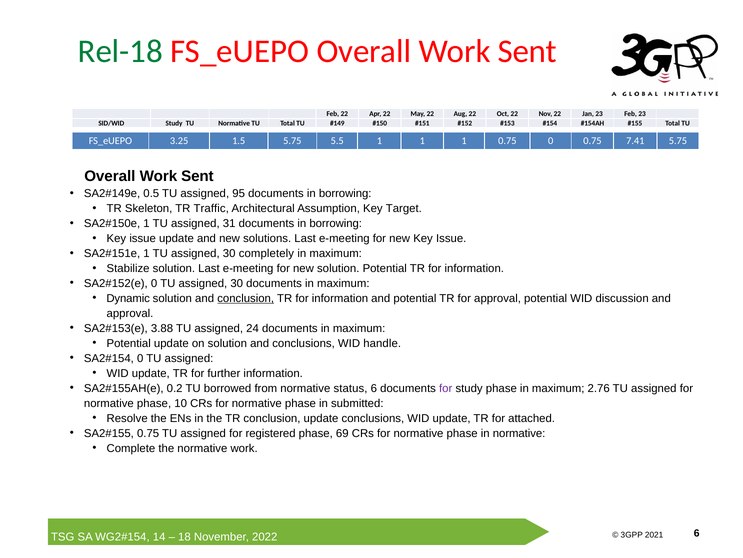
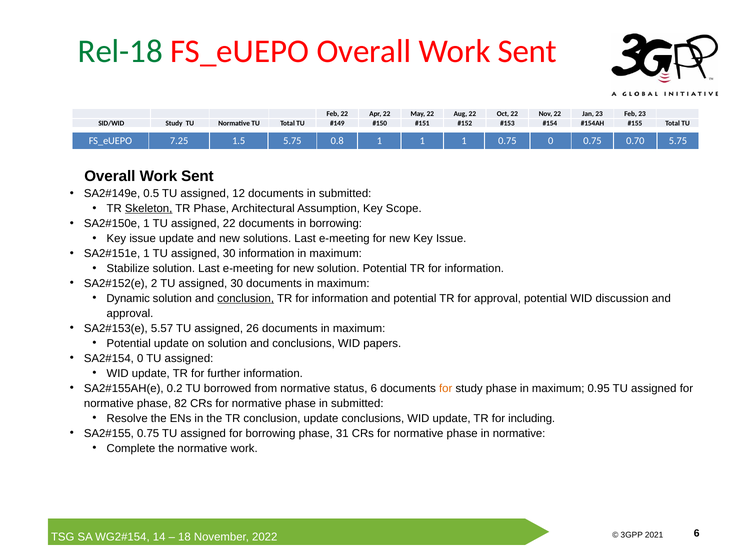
3.25: 3.25 -> 7.25
5.5: 5.5 -> 0.8
7.41: 7.41 -> 0.70
95: 95 -> 12
borrowing at (345, 193): borrowing -> submitted
Skeleton underline: none -> present
TR Traffic: Traffic -> Phase
Target: Target -> Scope
assigned 31: 31 -> 22
30 completely: completely -> information
0 at (154, 283): 0 -> 2
3.88: 3.88 -> 5.57
24: 24 -> 26
handle: handle -> papers
for at (446, 388) colour: purple -> orange
2.76: 2.76 -> 0.95
10: 10 -> 82
attached: attached -> including
for registered: registered -> borrowing
69: 69 -> 31
